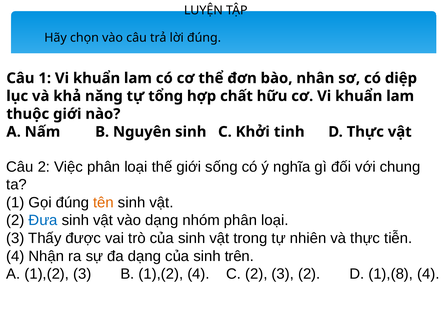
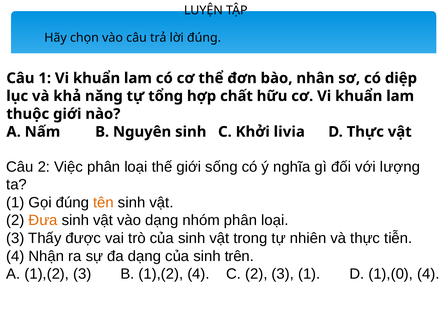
tinh: tinh -> livia
chung: chung -> lượng
Đưa colour: blue -> orange
3 2: 2 -> 1
1),(8: 1),(8 -> 1),(0
